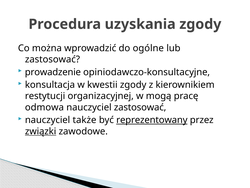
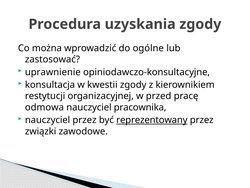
prowadzenie: prowadzenie -> uprawnienie
mogą: mogą -> przed
nauczyciel zastosować: zastosować -> pracownika
nauczyciel także: także -> przez
związki underline: present -> none
